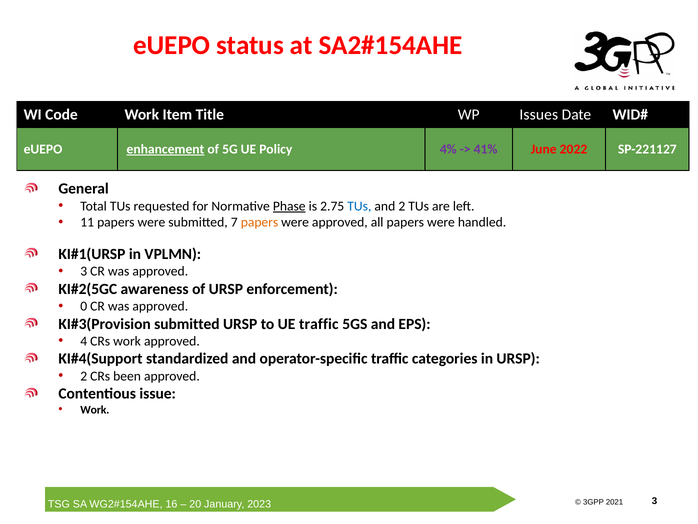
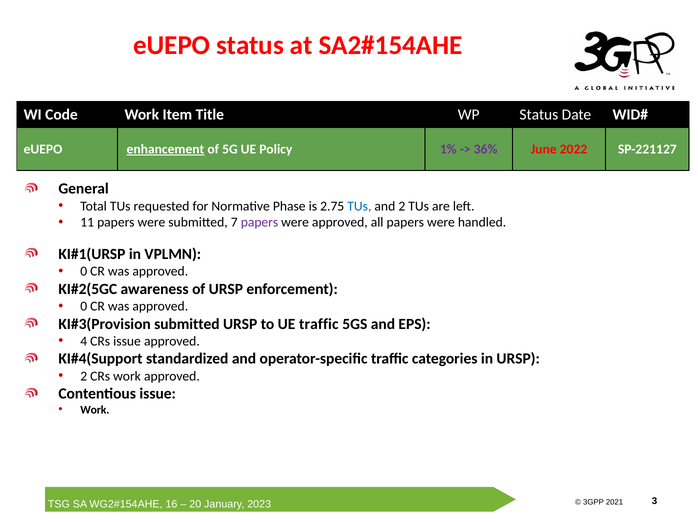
WP Issues: Issues -> Status
4%: 4% -> 1%
41%: 41% -> 36%
Phase underline: present -> none
papers at (260, 222) colour: orange -> purple
3 at (84, 271): 3 -> 0
CRs work: work -> issue
CRs been: been -> work
